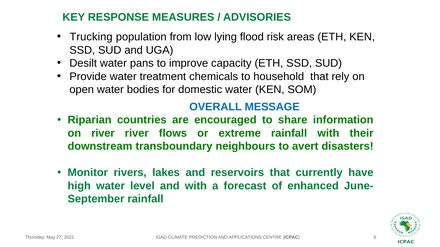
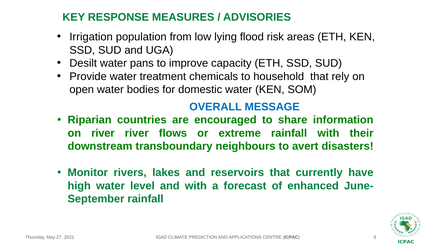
Trucking: Trucking -> Irrigation
